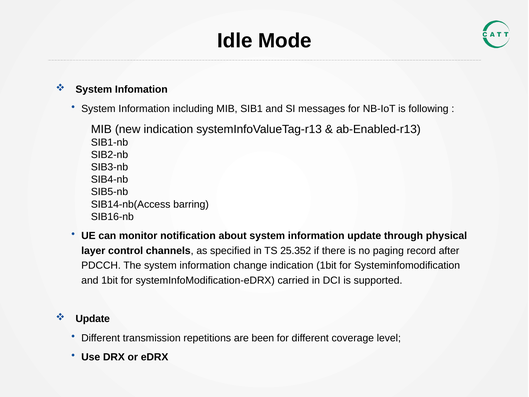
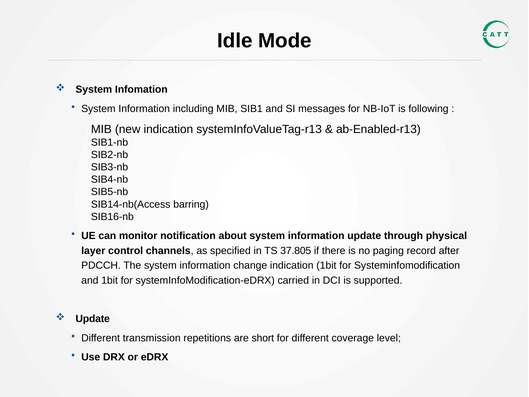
25.352: 25.352 -> 37.805
been: been -> short
